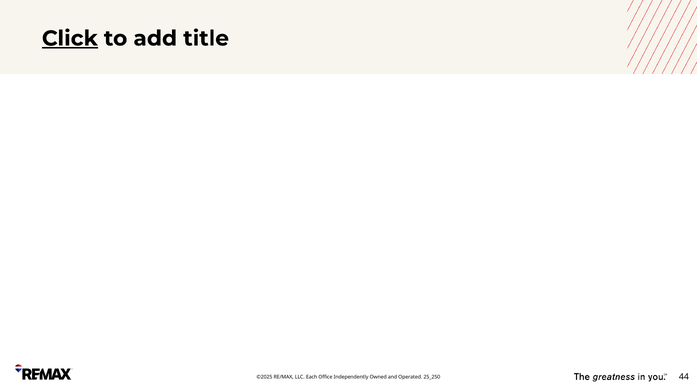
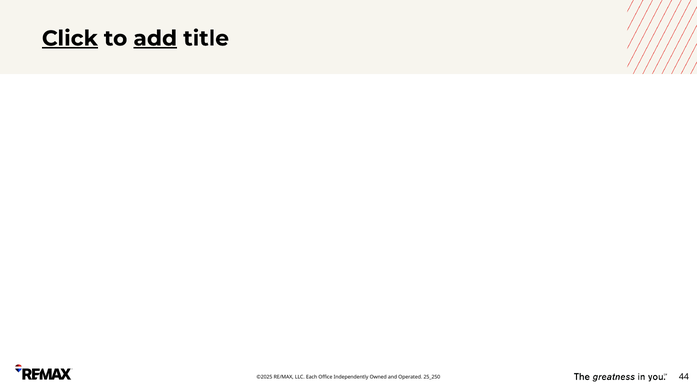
add underline: none -> present
